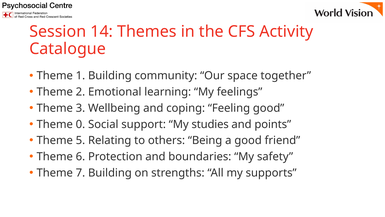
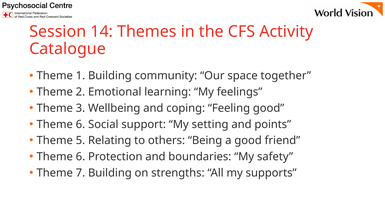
0 at (80, 124): 0 -> 6
studies: studies -> setting
